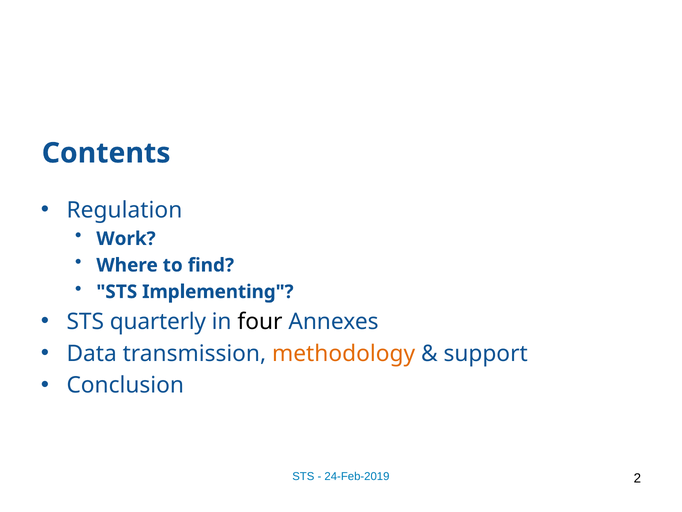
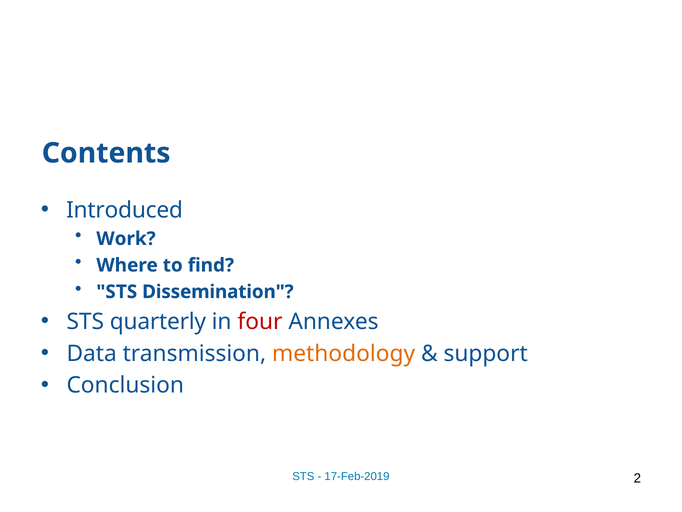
Regulation: Regulation -> Introduced
Implementing: Implementing -> Dissemination
four colour: black -> red
24-Feb-2019: 24-Feb-2019 -> 17-Feb-2019
